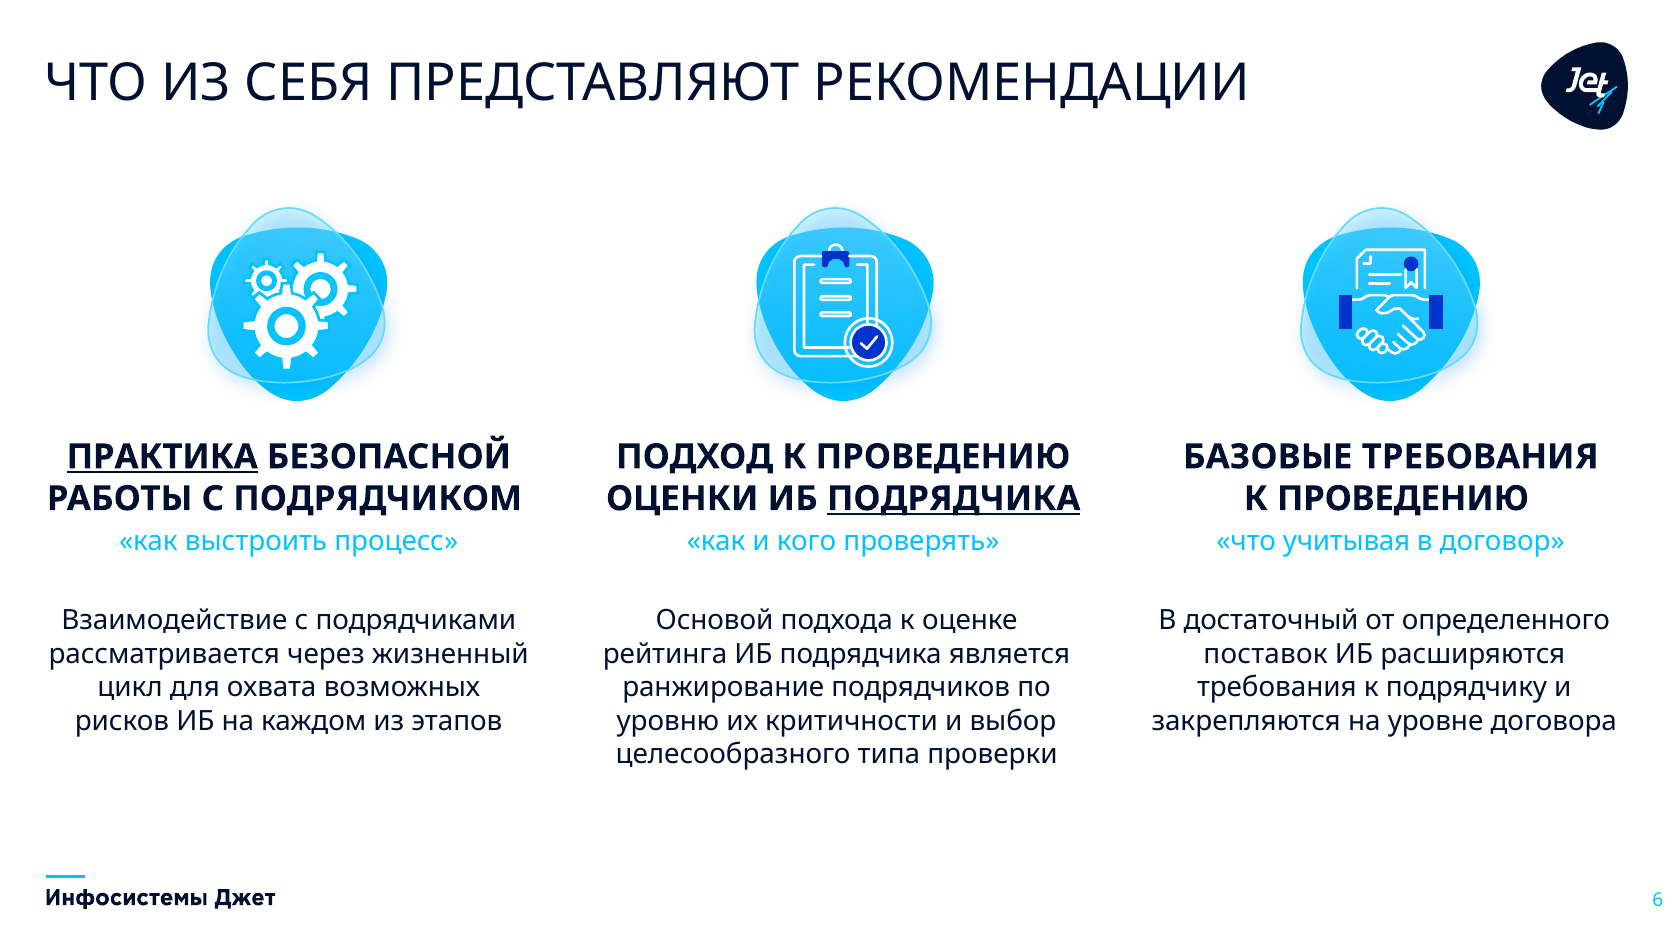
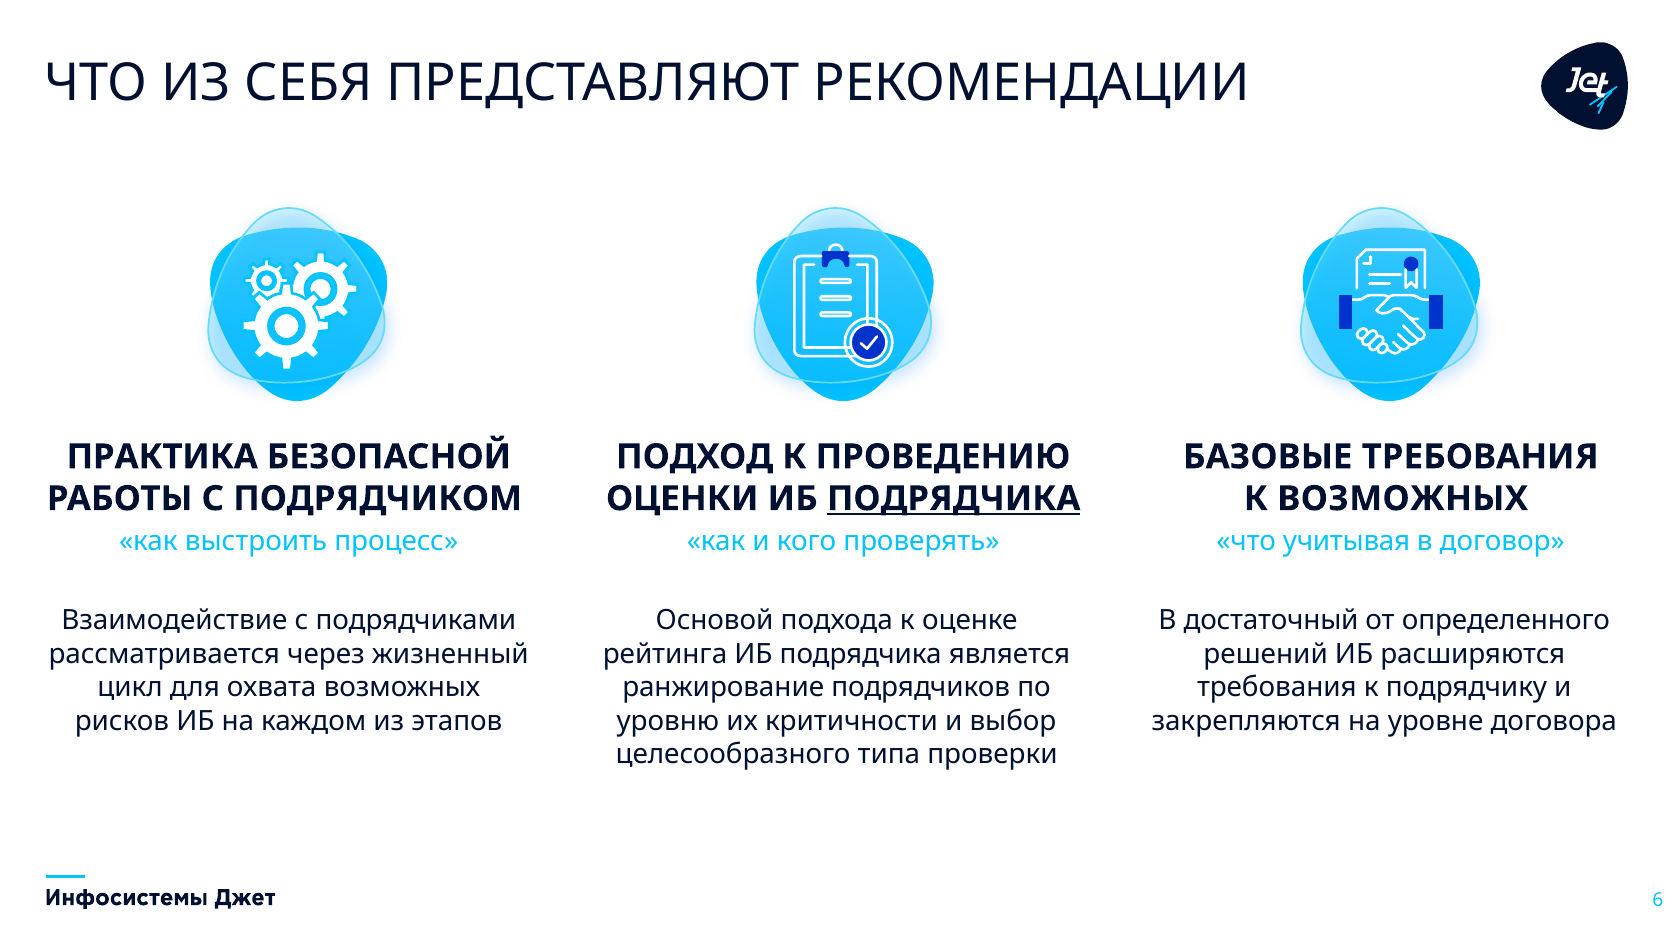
ПРАКТИКА underline: present -> none
ПРОВЕДЕНИЮ at (1403, 498): ПРОВЕДЕНИЮ -> ВОЗМОЖНЫХ
поставок: поставок -> решений
